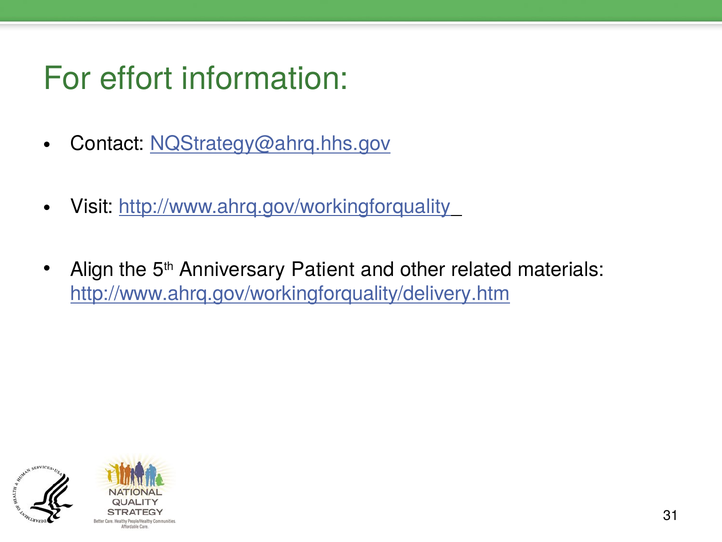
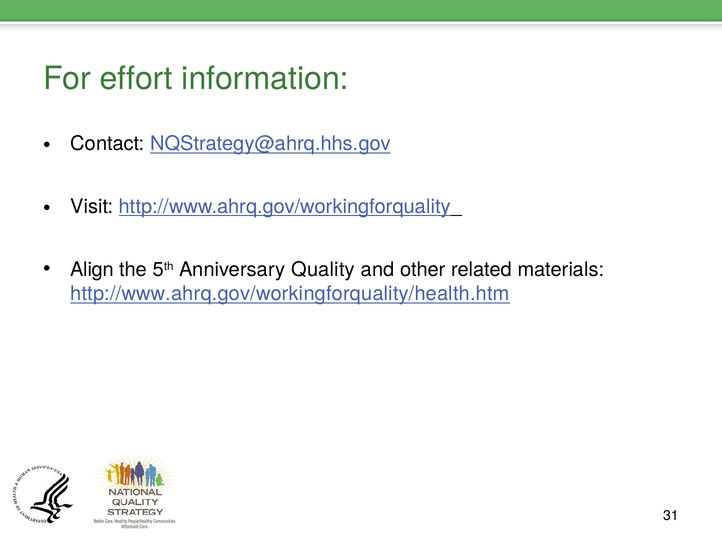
Patient: Patient -> Quality
http://www.ahrq.gov/workingforquality/delivery.htm: http://www.ahrq.gov/workingforquality/delivery.htm -> http://www.ahrq.gov/workingforquality/health.htm
